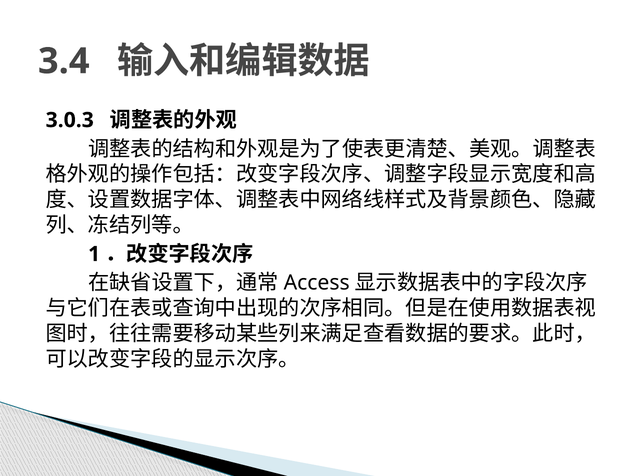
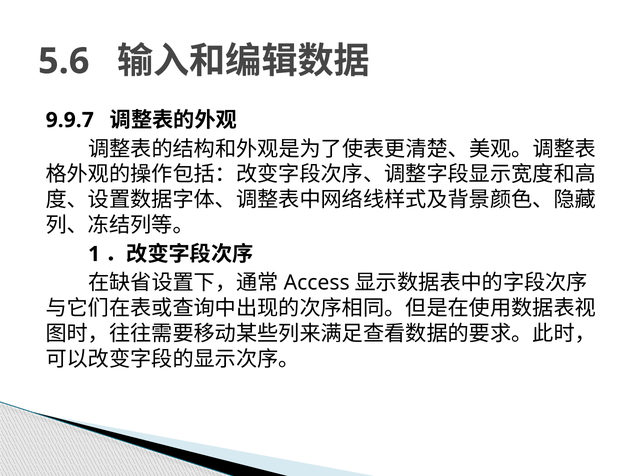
3.4: 3.4 -> 5.6
3.0.3: 3.0.3 -> 9.9.7
